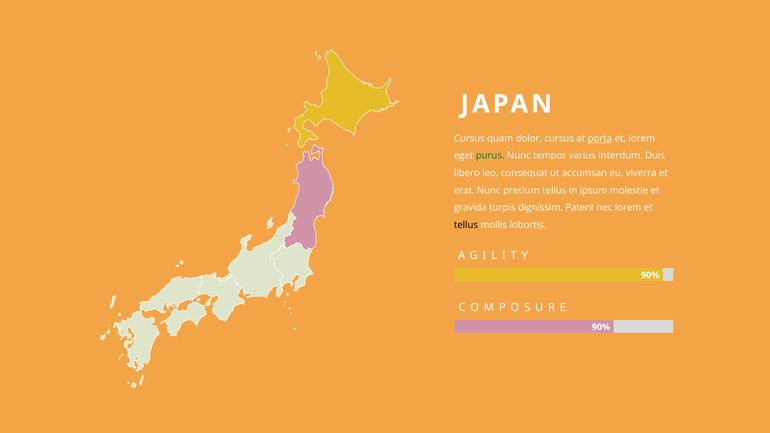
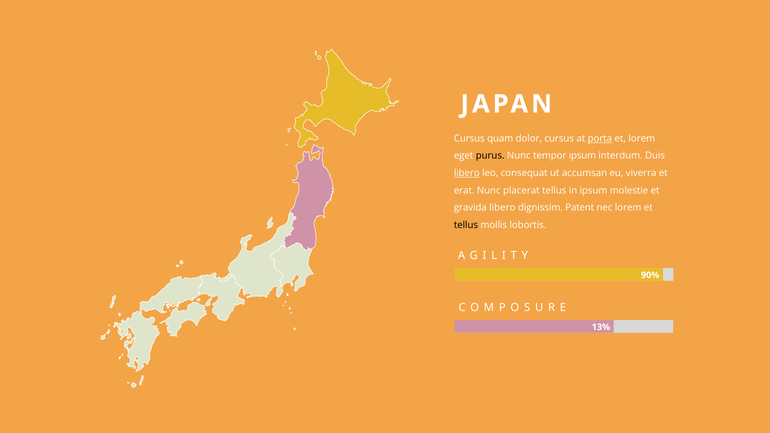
purus colour: green -> black
tempor varius: varius -> ipsum
libero at (467, 173) underline: none -> present
pretium: pretium -> placerat
gravida turpis: turpis -> libero
90% at (601, 327): 90% -> 13%
